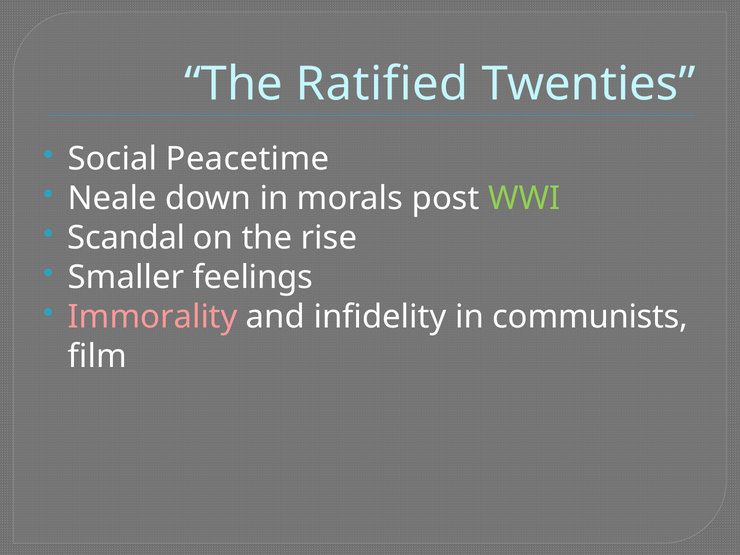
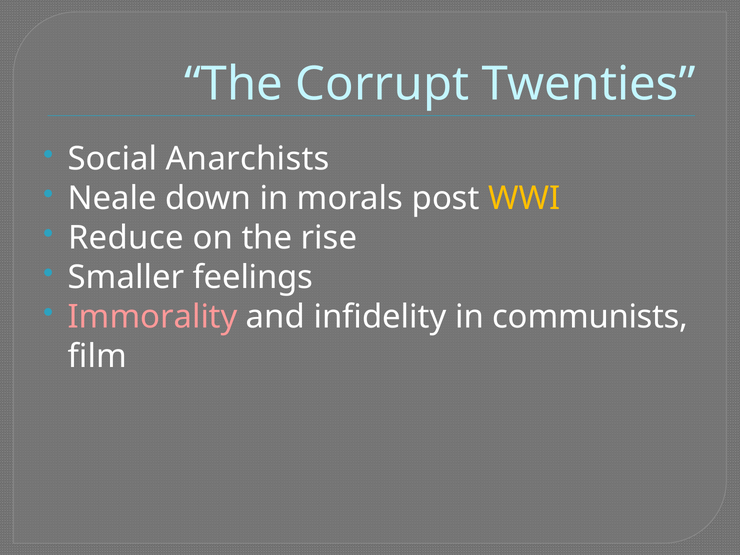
Ratified: Ratified -> Corrupt
Peacetime: Peacetime -> Anarchists
WWI colour: light green -> yellow
Scandal: Scandal -> Reduce
